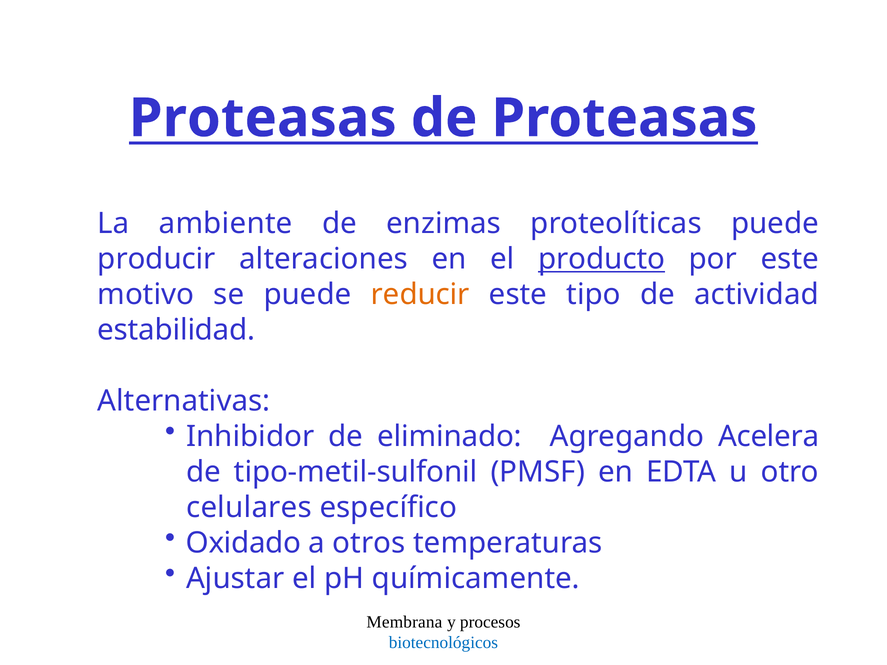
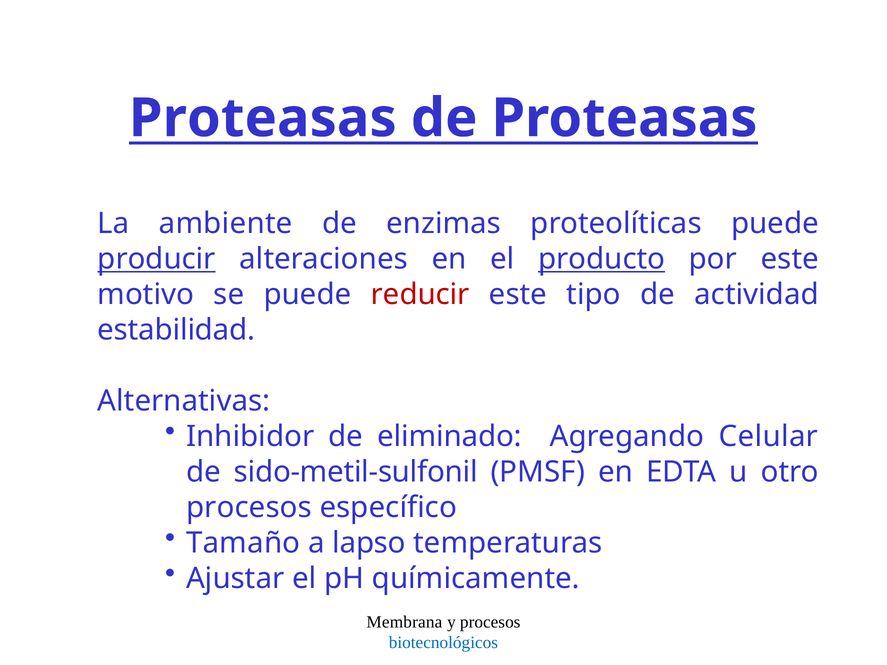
producir underline: none -> present
reducir colour: orange -> red
Acelera: Acelera -> Celular
tipo-metil-sulfonil: tipo-metil-sulfonil -> sido-metil-sulfonil
celulares at (249, 508): celulares -> procesos
Oxidado: Oxidado -> Tamaño
otros: otros -> lapso
